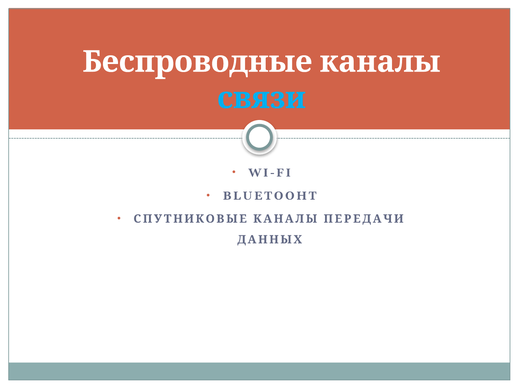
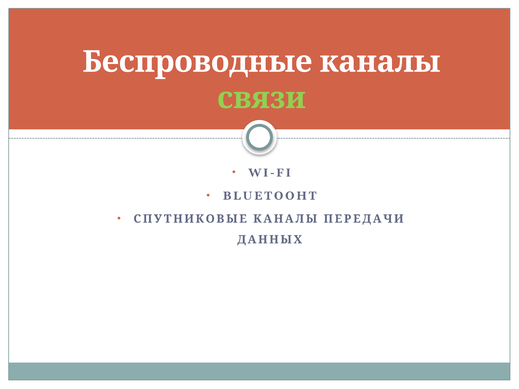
связи colour: light blue -> light green
